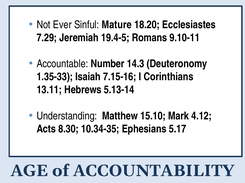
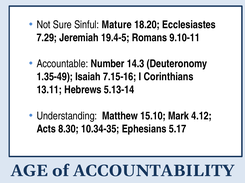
Ever: Ever -> Sure
1.35-33: 1.35-33 -> 1.35-49
